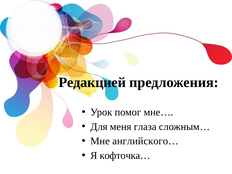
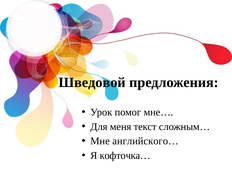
Редакцией: Редакцией -> Шведовой
глаза: глаза -> текст
